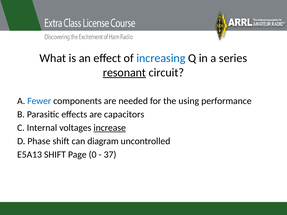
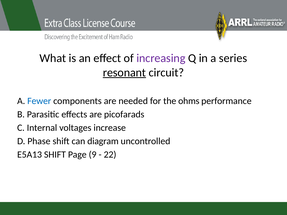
increasing colour: blue -> purple
using: using -> ohms
capacitors: capacitors -> picofarads
increase underline: present -> none
0: 0 -> 9
37: 37 -> 22
